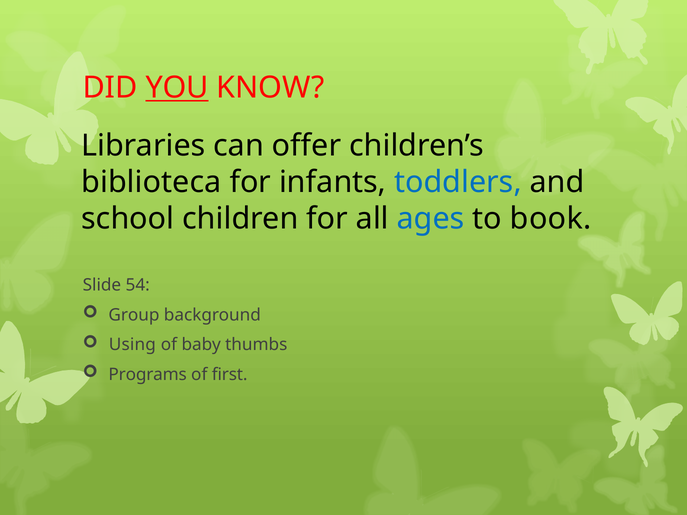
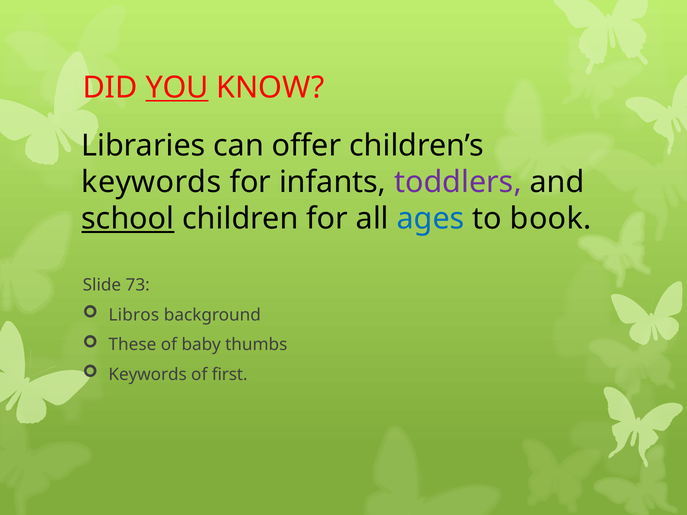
biblioteca at (151, 182): biblioteca -> keywords
toddlers colour: blue -> purple
school underline: none -> present
54: 54 -> 73
Group: Group -> Libros
Using: Using -> These
Programs at (148, 375): Programs -> Keywords
